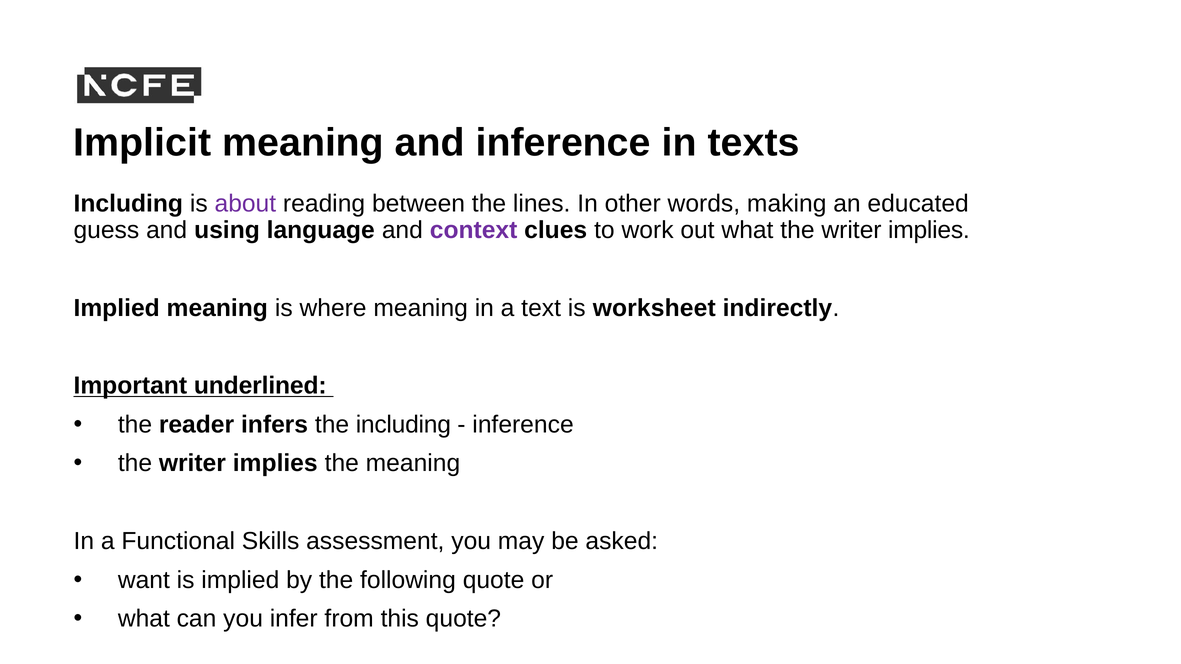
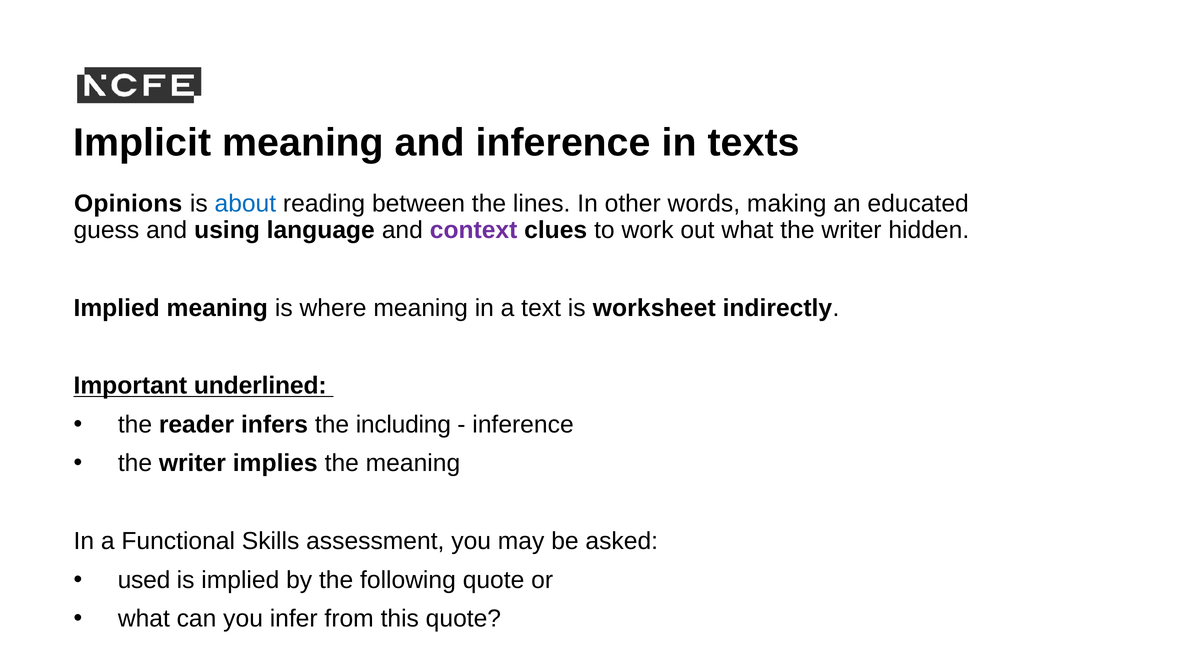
Including at (128, 204): Including -> Opinions
about colour: purple -> blue
what the writer implies: implies -> hidden
want: want -> used
